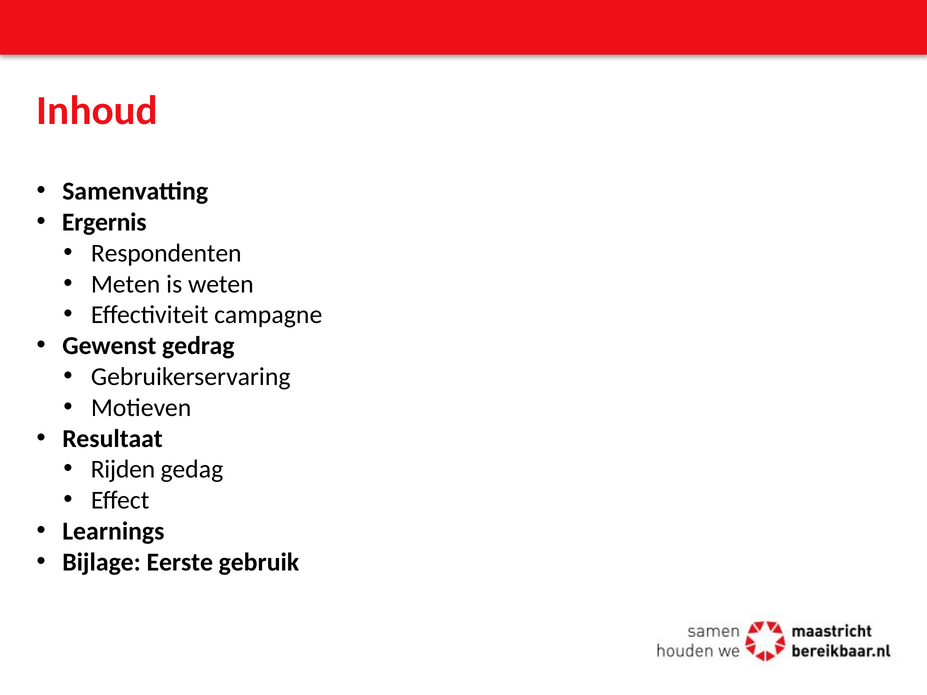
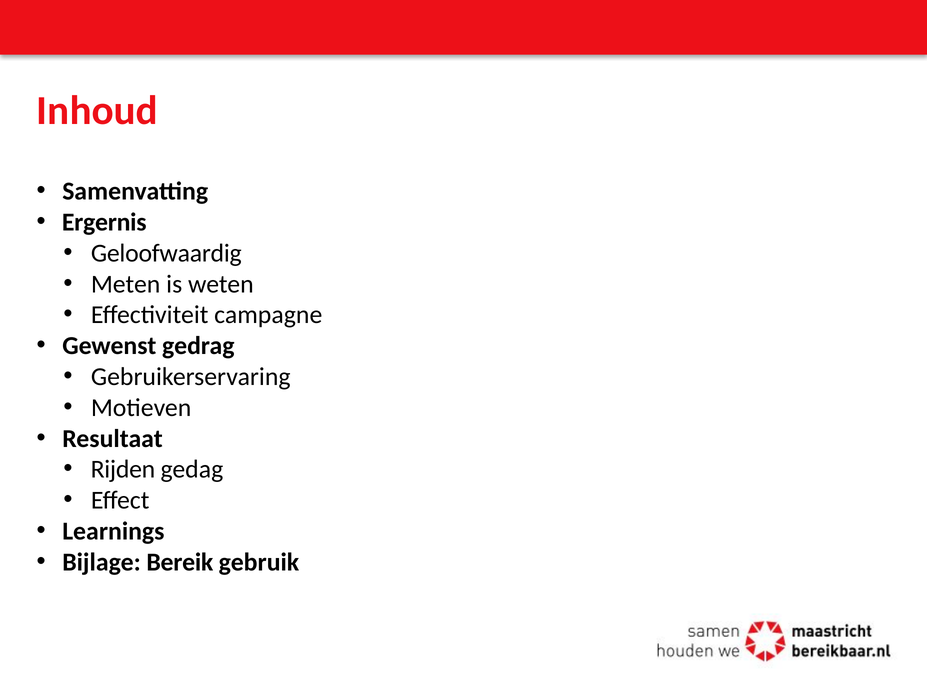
Respondenten: Respondenten -> Geloofwaardig
Eerste: Eerste -> Bereik
